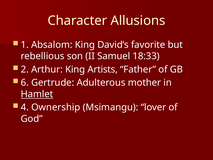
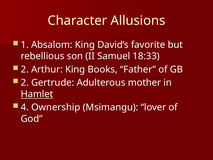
Artists: Artists -> Books
6 at (25, 83): 6 -> 2
